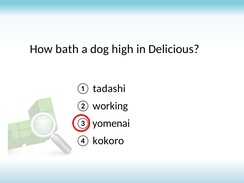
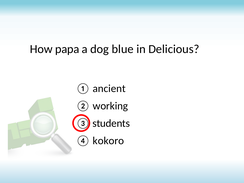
bath: bath -> papa
high: high -> blue
tadashi: tadashi -> ancient
yomenai: yomenai -> students
